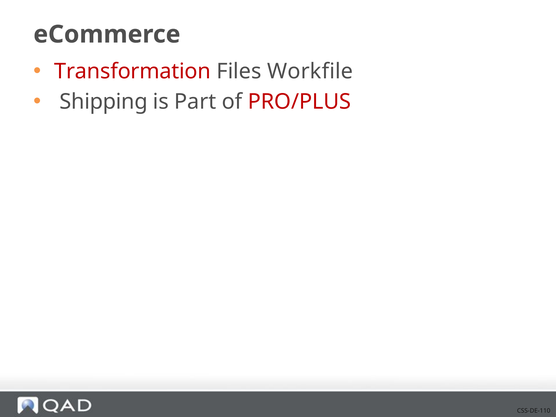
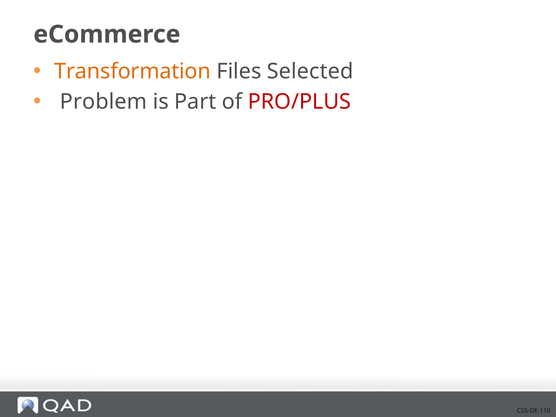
Transformation colour: red -> orange
Workfile: Workfile -> Selected
Shipping: Shipping -> Problem
